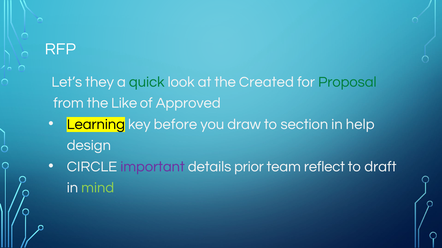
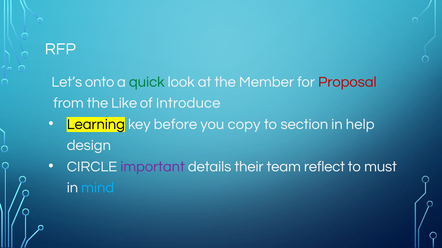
they: they -> onto
Created: Created -> Member
Proposal colour: green -> red
Approved: Approved -> Introduce
draw: draw -> copy
prior: prior -> their
draft: draft -> must
mind colour: light green -> light blue
